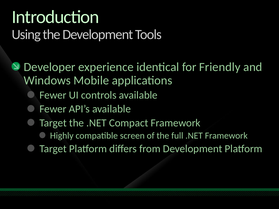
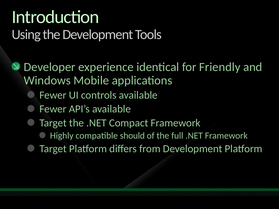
screen: screen -> should
